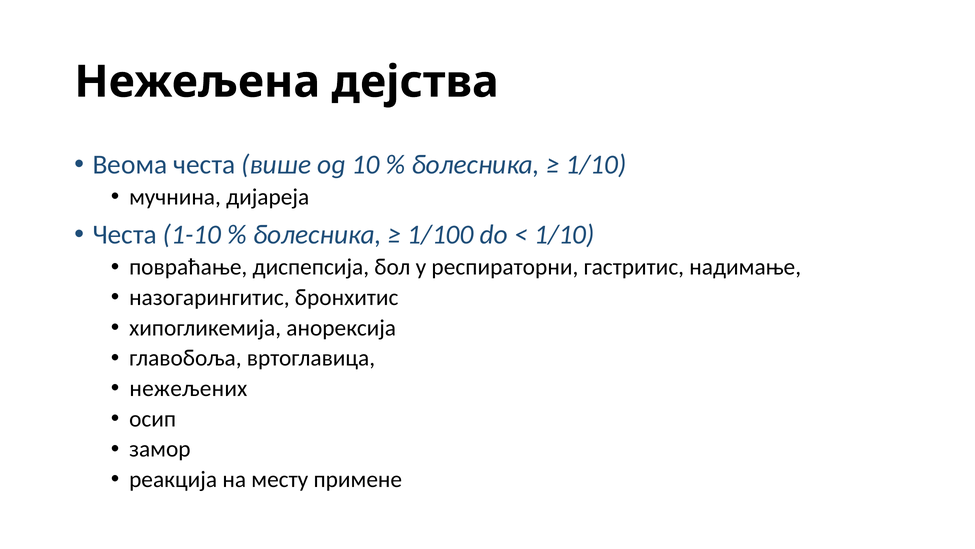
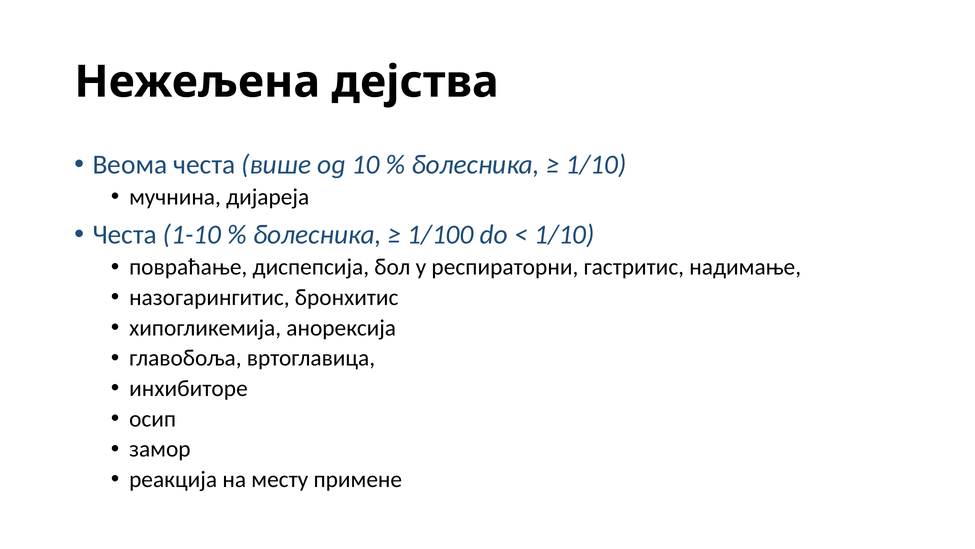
нежељених: нежељених -> инхибиторе
